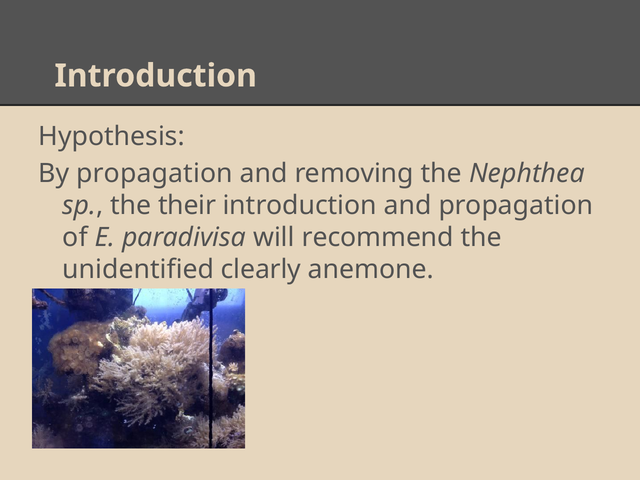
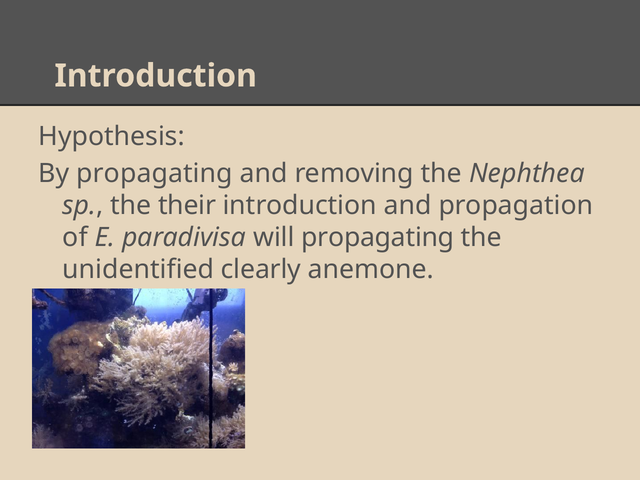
By propagation: propagation -> propagating
will recommend: recommend -> propagating
